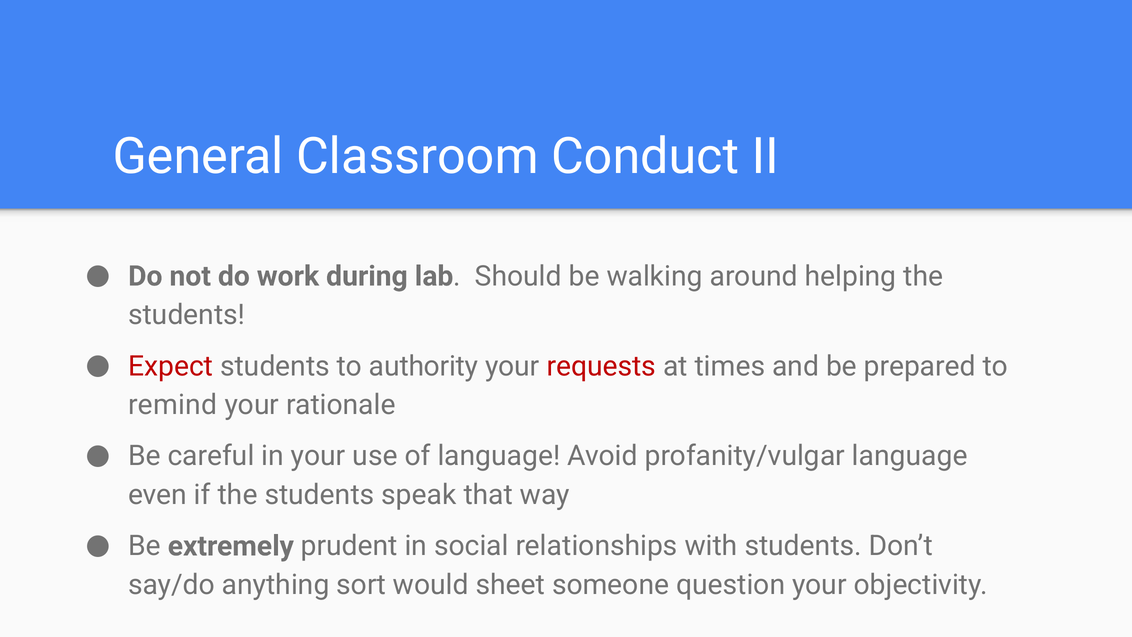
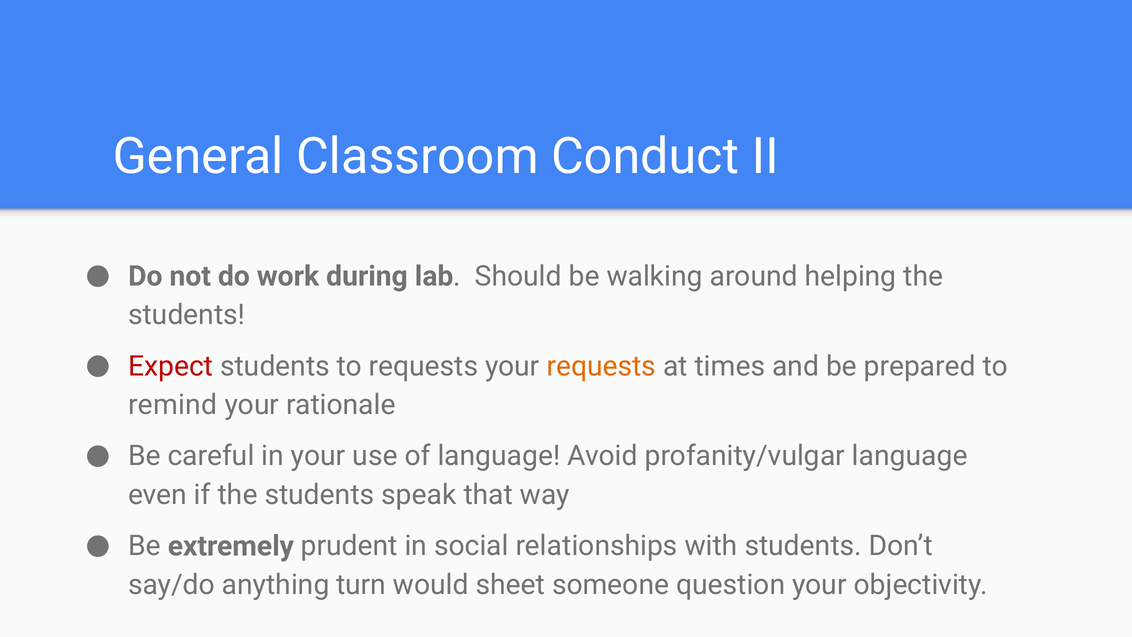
to authority: authority -> requests
requests at (601, 366) colour: red -> orange
sort: sort -> turn
